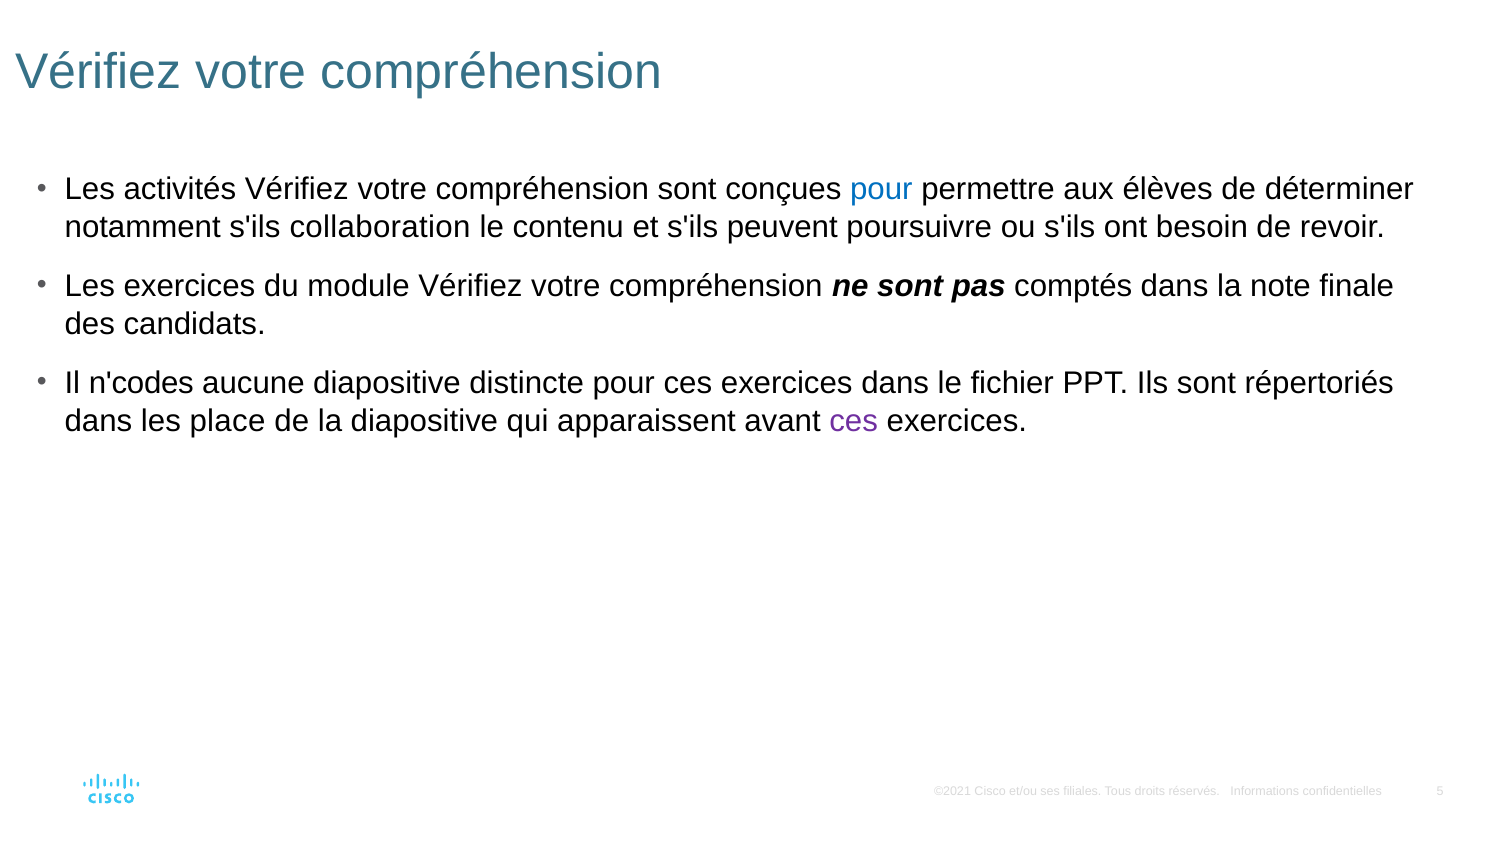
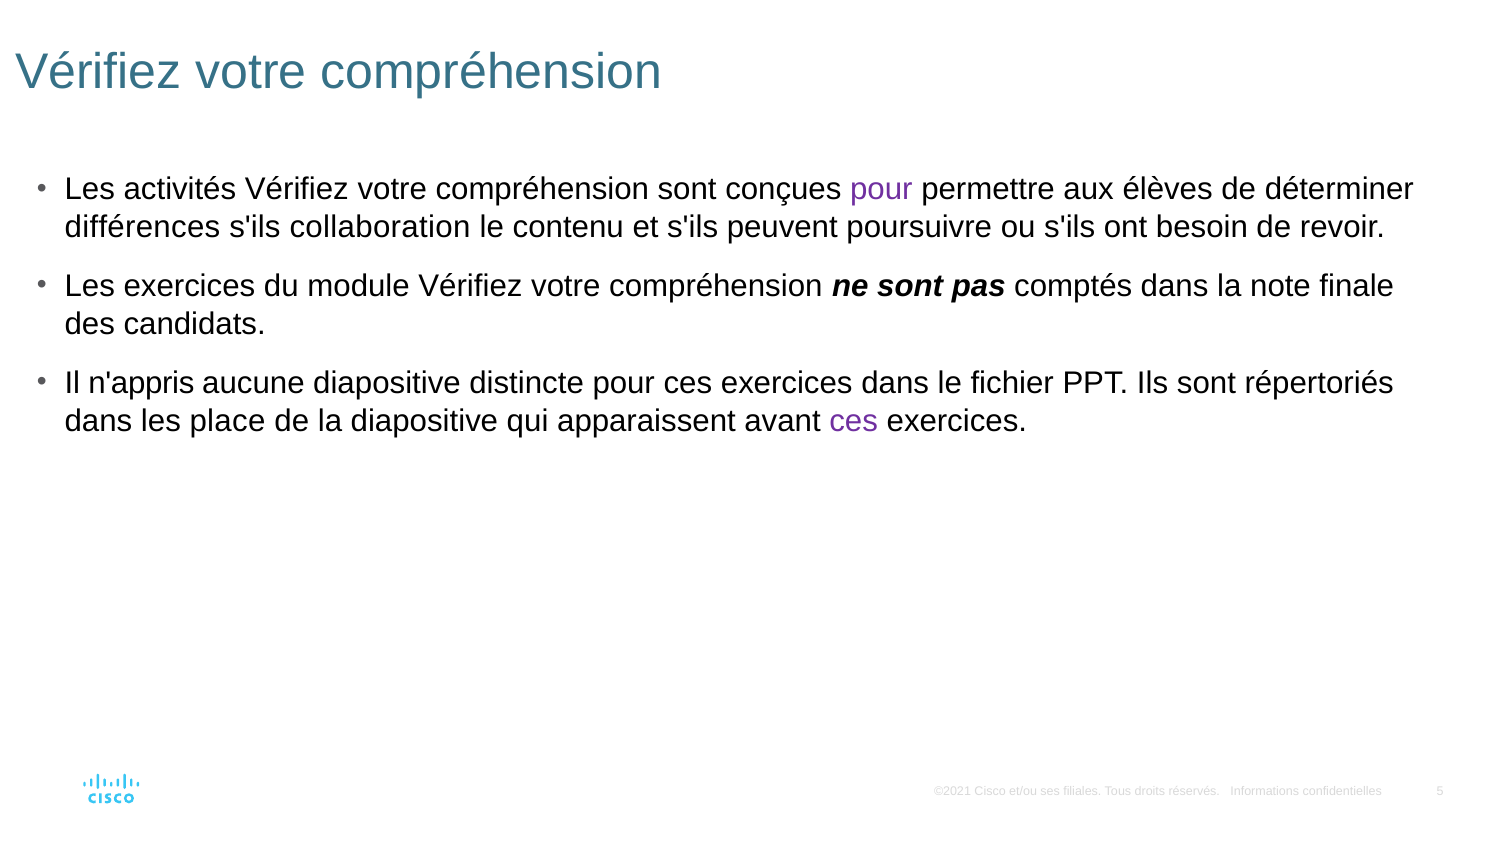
pour at (881, 190) colour: blue -> purple
notamment: notamment -> différences
n'codes: n'codes -> n'appris
